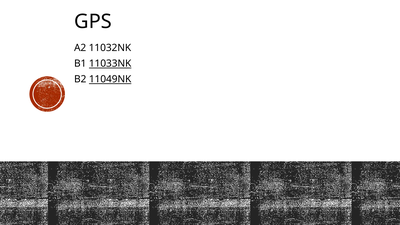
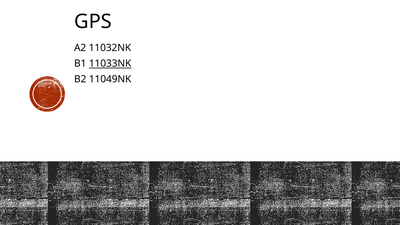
11049NK underline: present -> none
